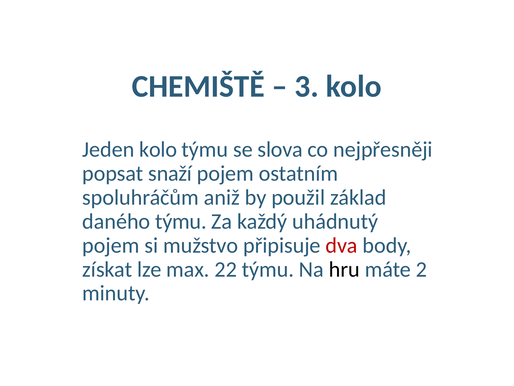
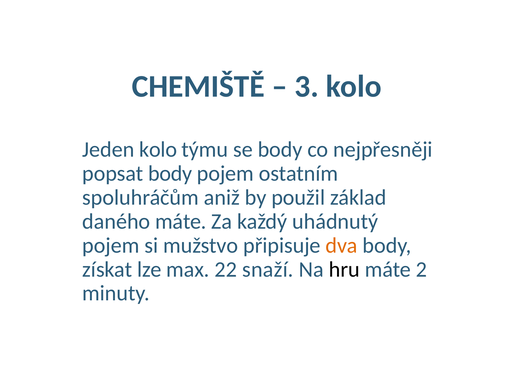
se slova: slova -> body
popsat snaží: snaží -> body
daného týmu: týmu -> máte
dva colour: red -> orange
22 týmu: týmu -> snaží
